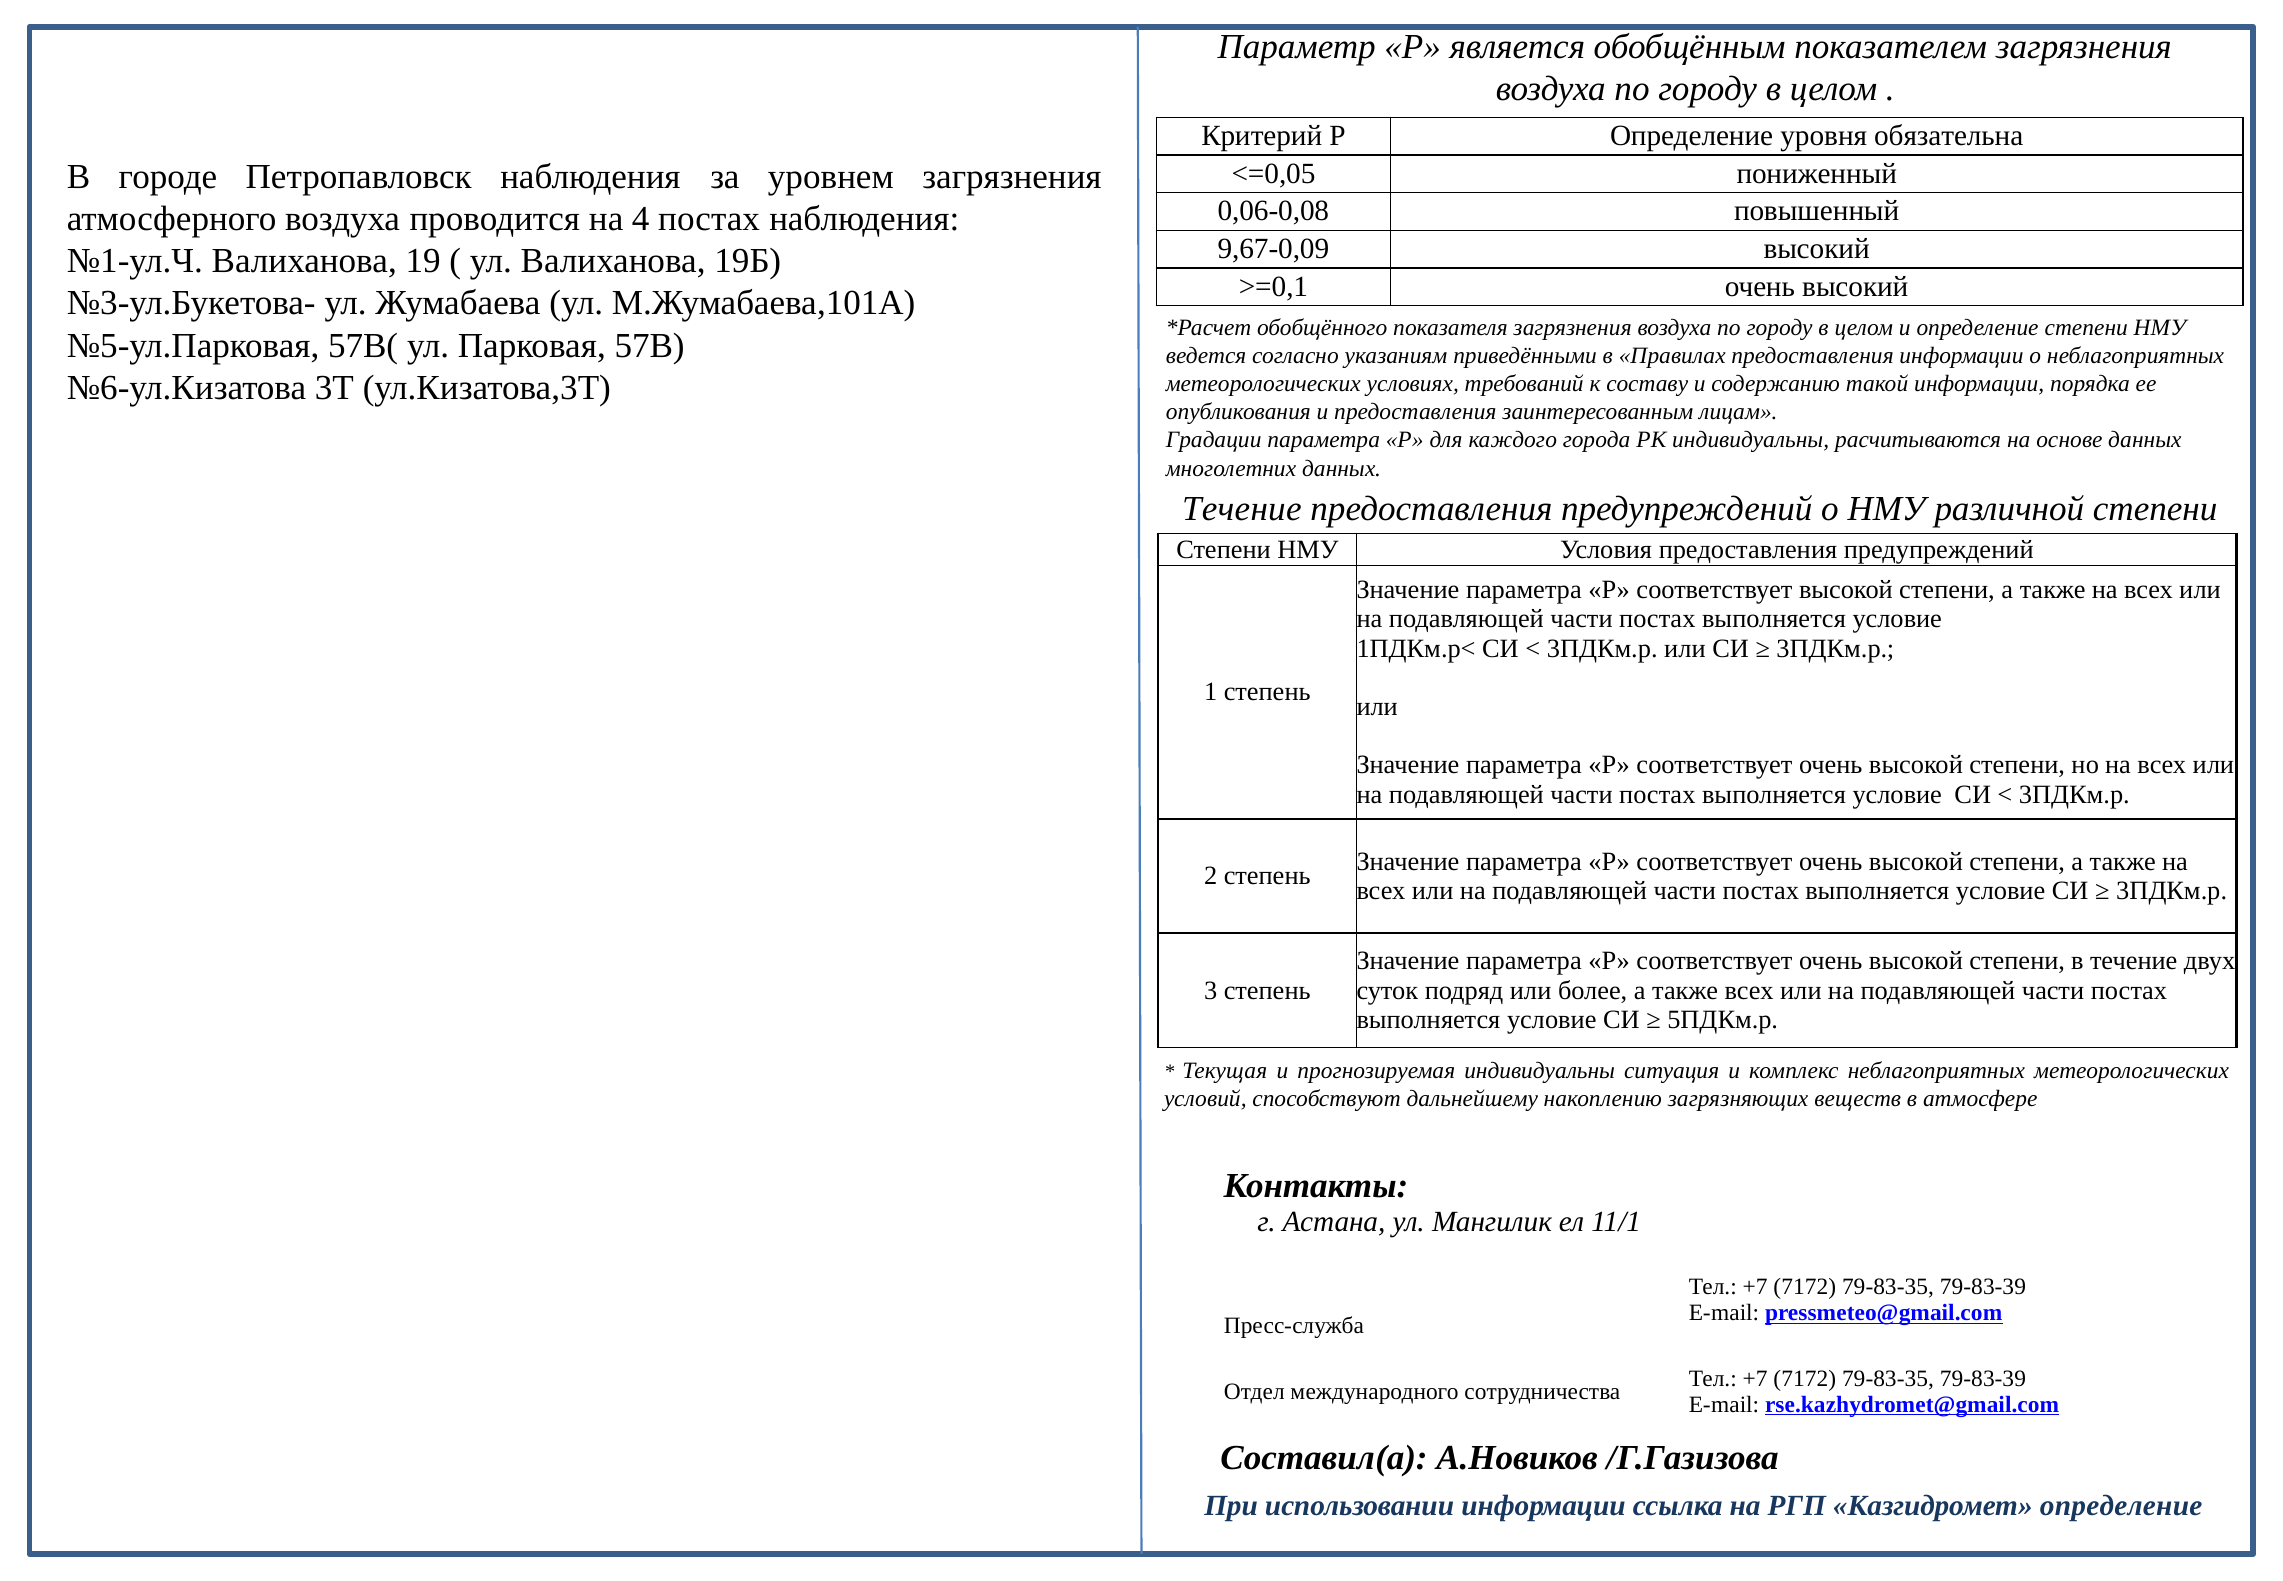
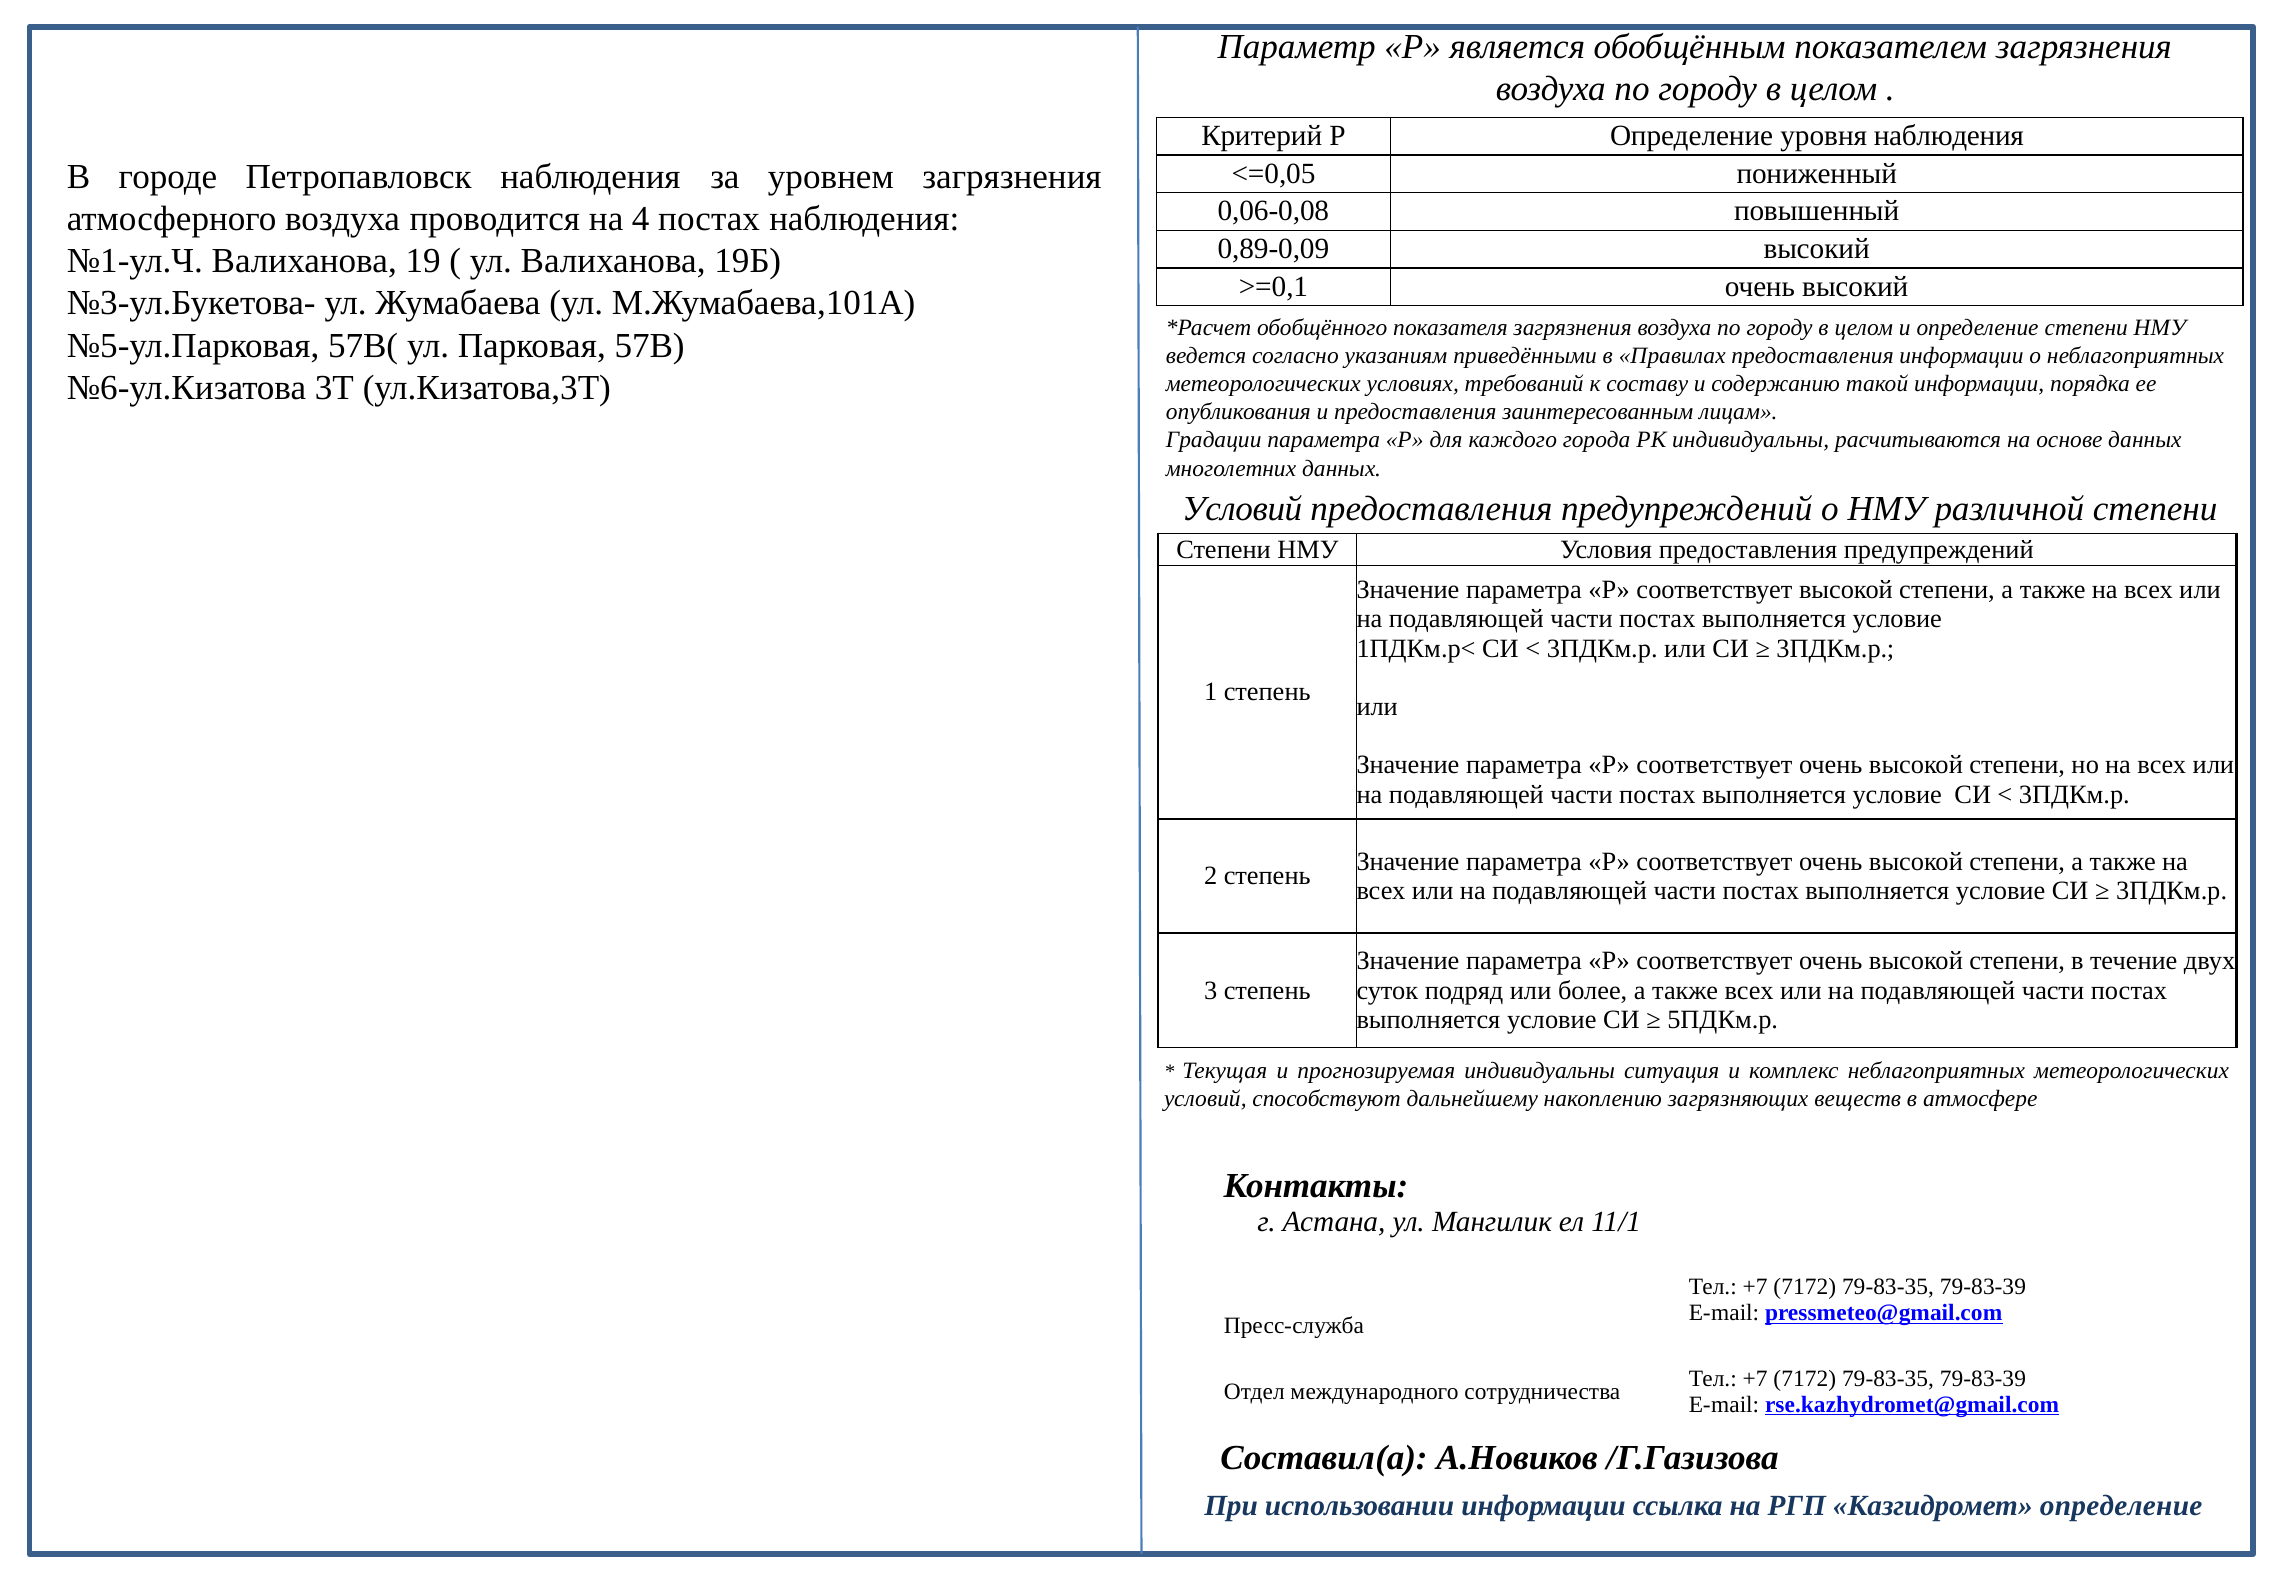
уровня обязательна: обязательна -> наблюдения
9,67-0,09: 9,67-0,09 -> 0,89-0,09
Течение at (1242, 509): Течение -> Условий
